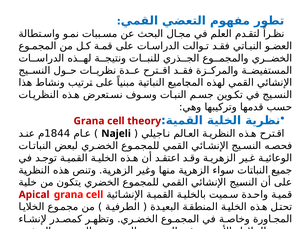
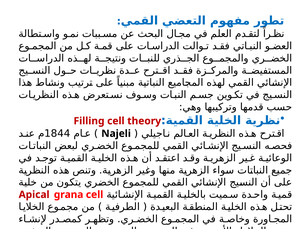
Grana at (89, 121): Grana -> Filling
